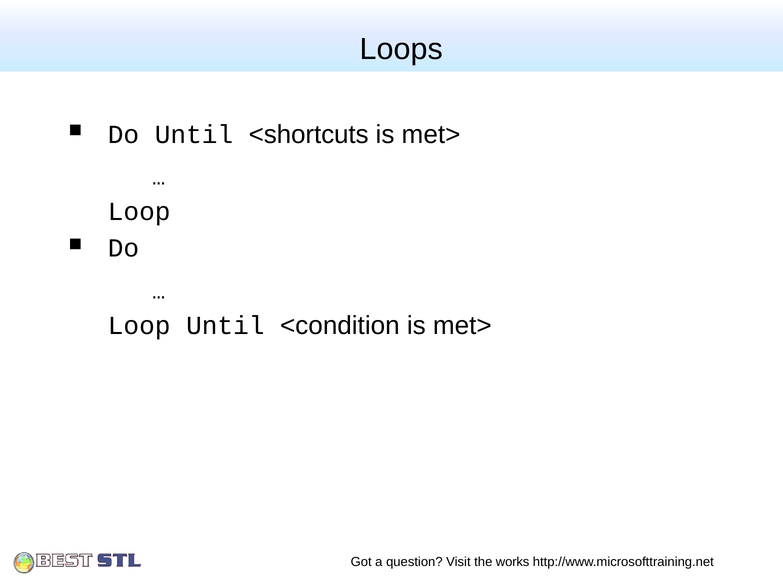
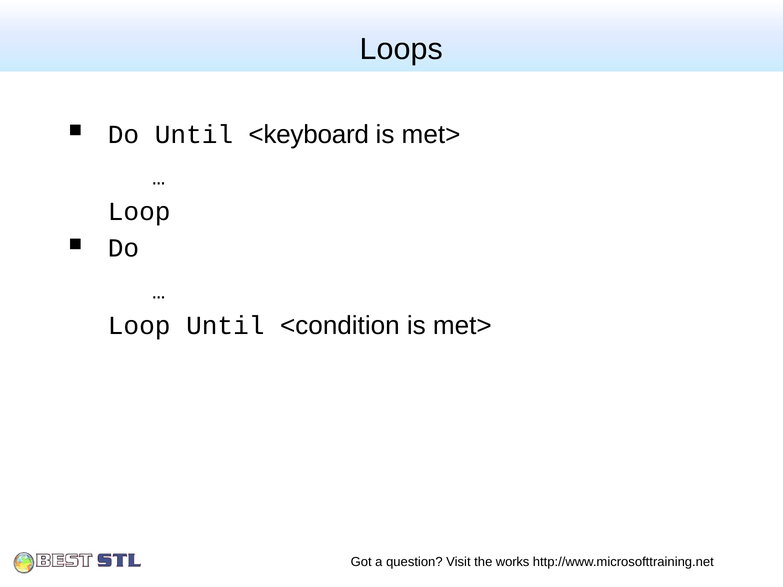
<shortcuts: <shortcuts -> <keyboard
